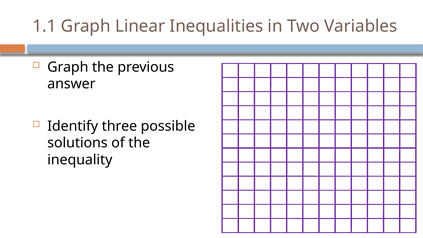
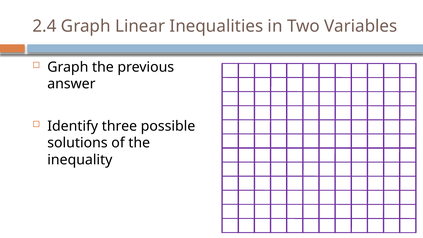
1.1: 1.1 -> 2.4
